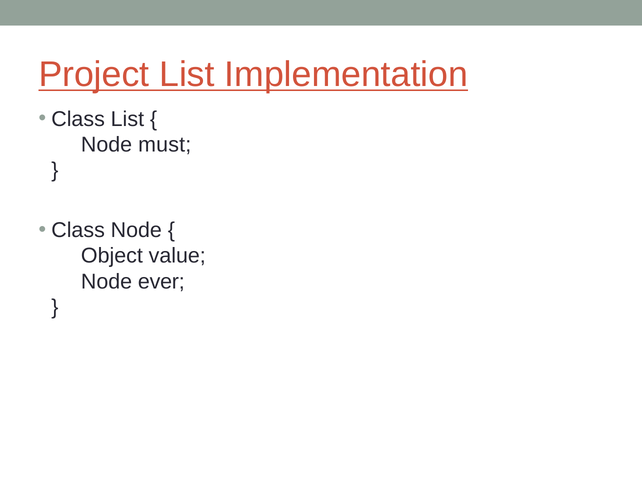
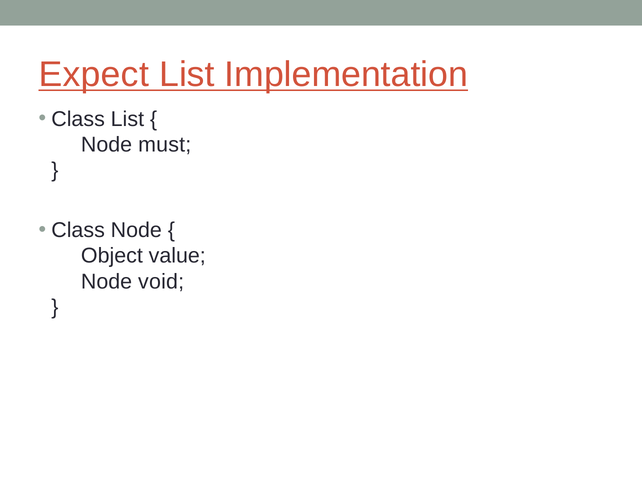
Project: Project -> Expect
ever: ever -> void
